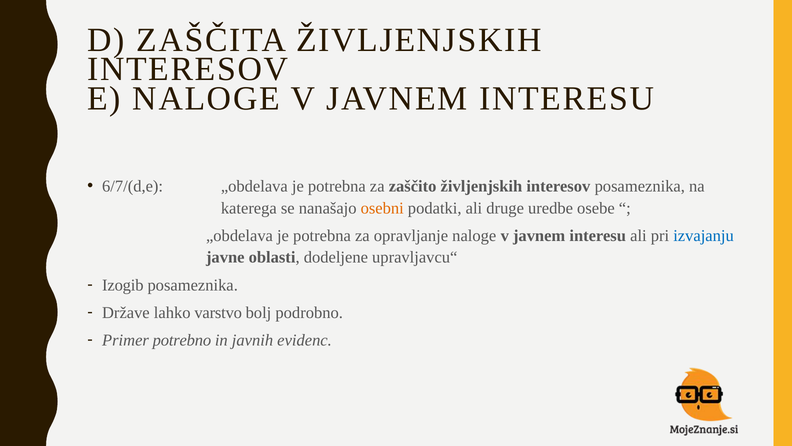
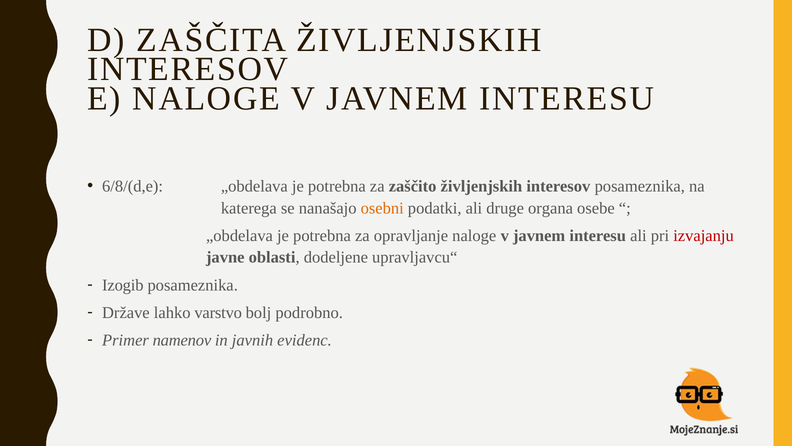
6/7/(d,e: 6/7/(d,e -> 6/8/(d,e
uredbe: uredbe -> organa
izvajanju colour: blue -> red
potrebno: potrebno -> namenov
